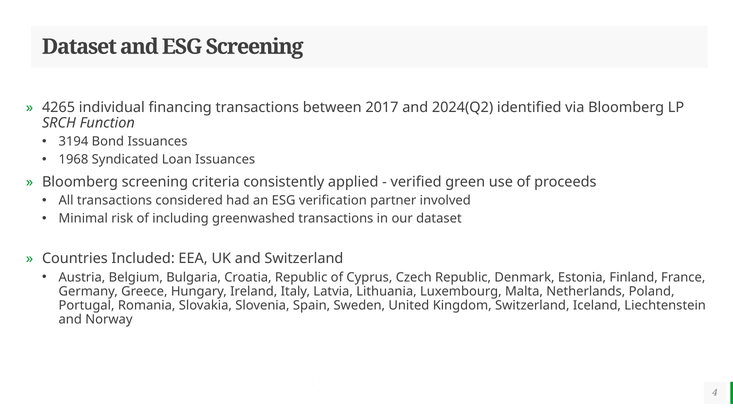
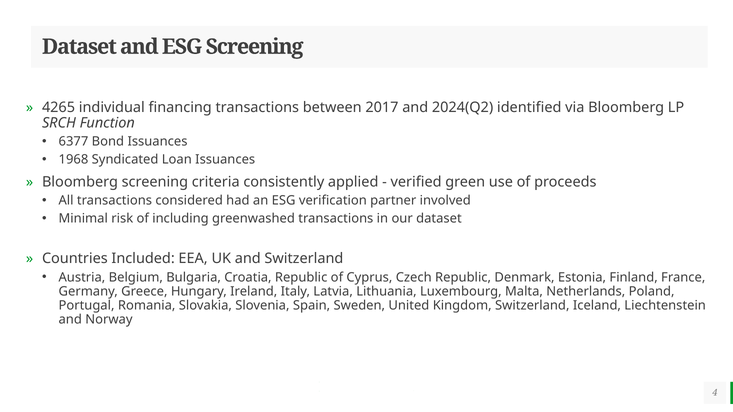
3194: 3194 -> 6377
